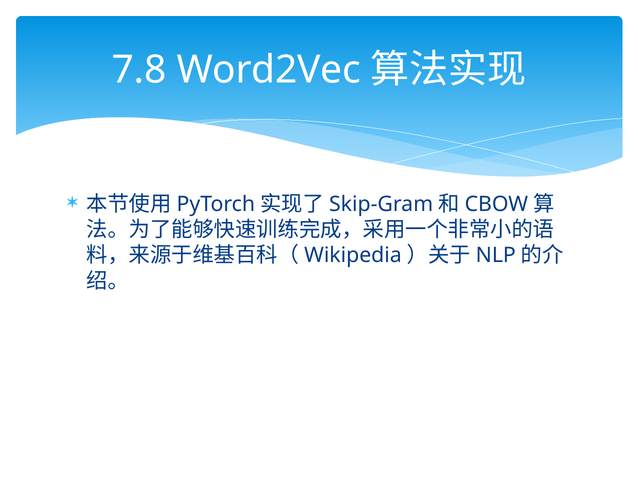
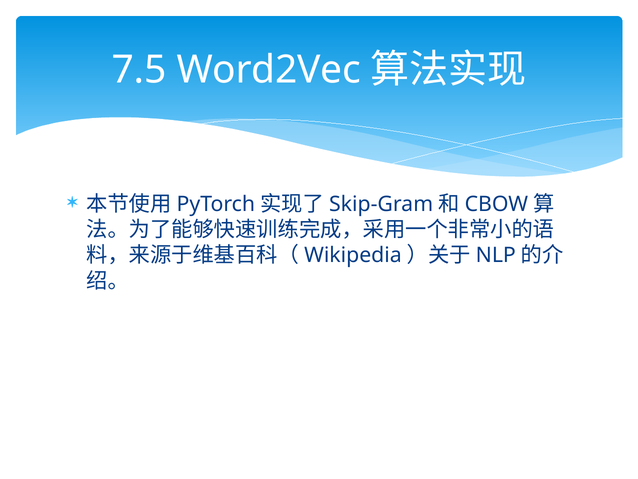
7.8: 7.8 -> 7.5
